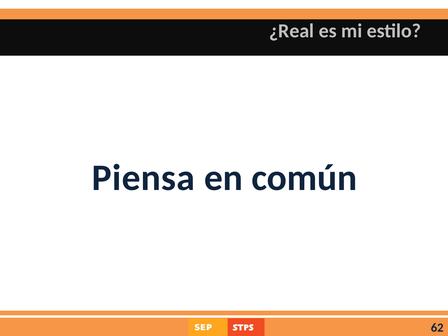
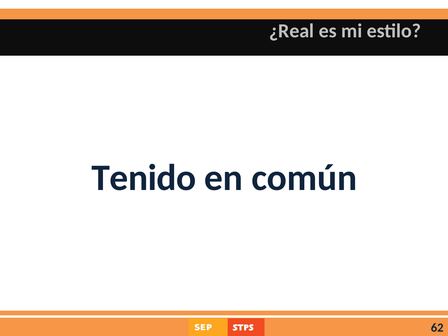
Piensa: Piensa -> Tenido
